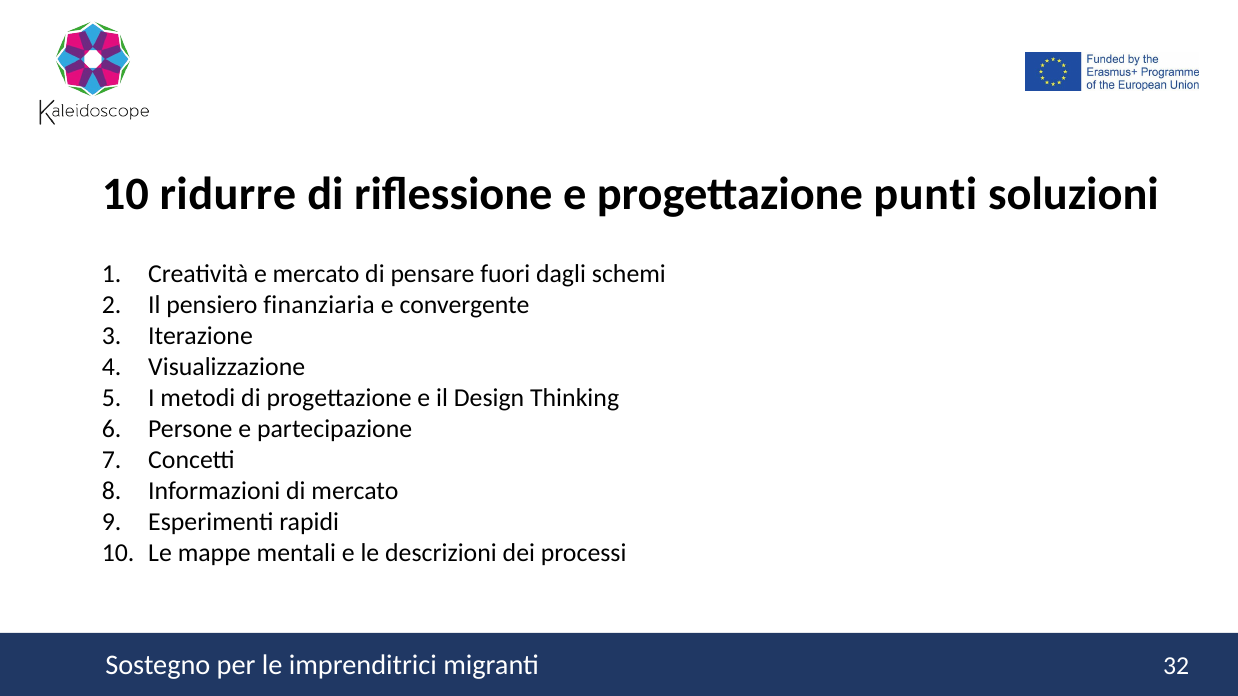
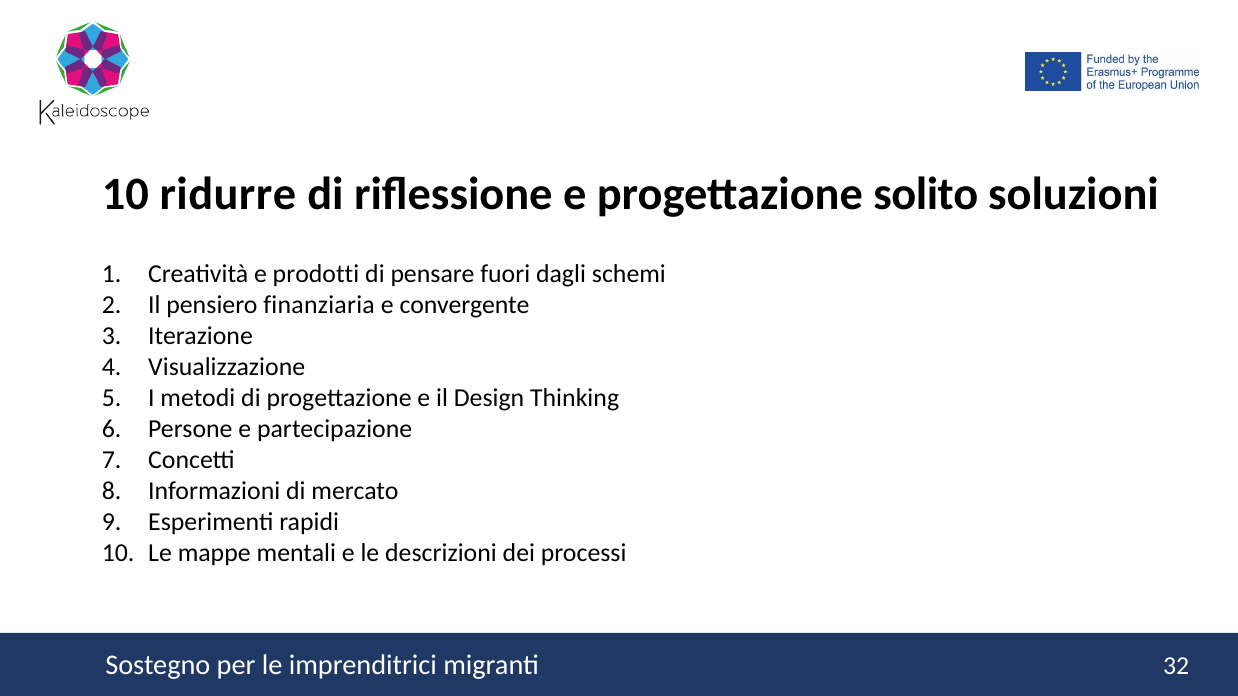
punti: punti -> solito
e mercato: mercato -> prodotti
